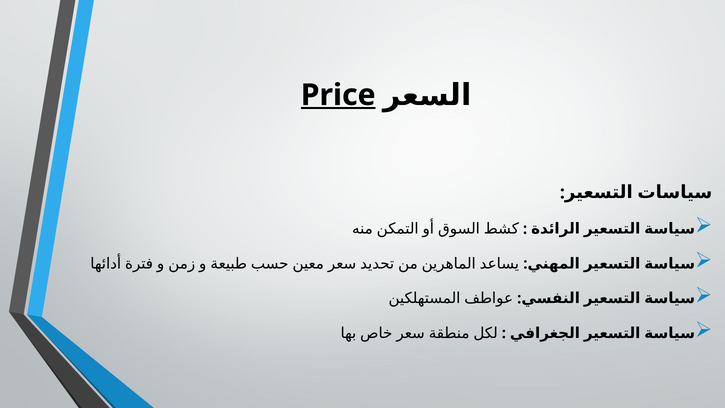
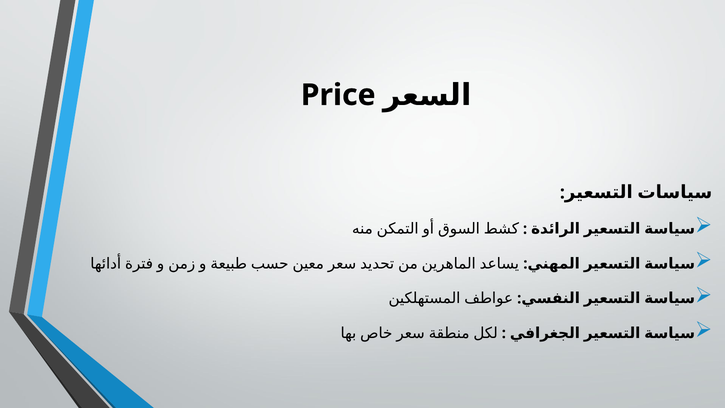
Price underline: present -> none
